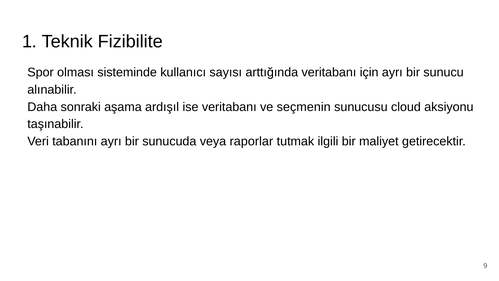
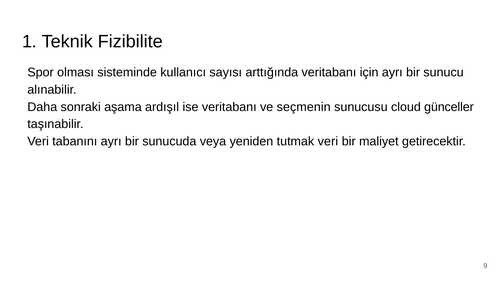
aksiyonu: aksiyonu -> günceller
raporlar: raporlar -> yeniden
tutmak ilgili: ilgili -> veri
